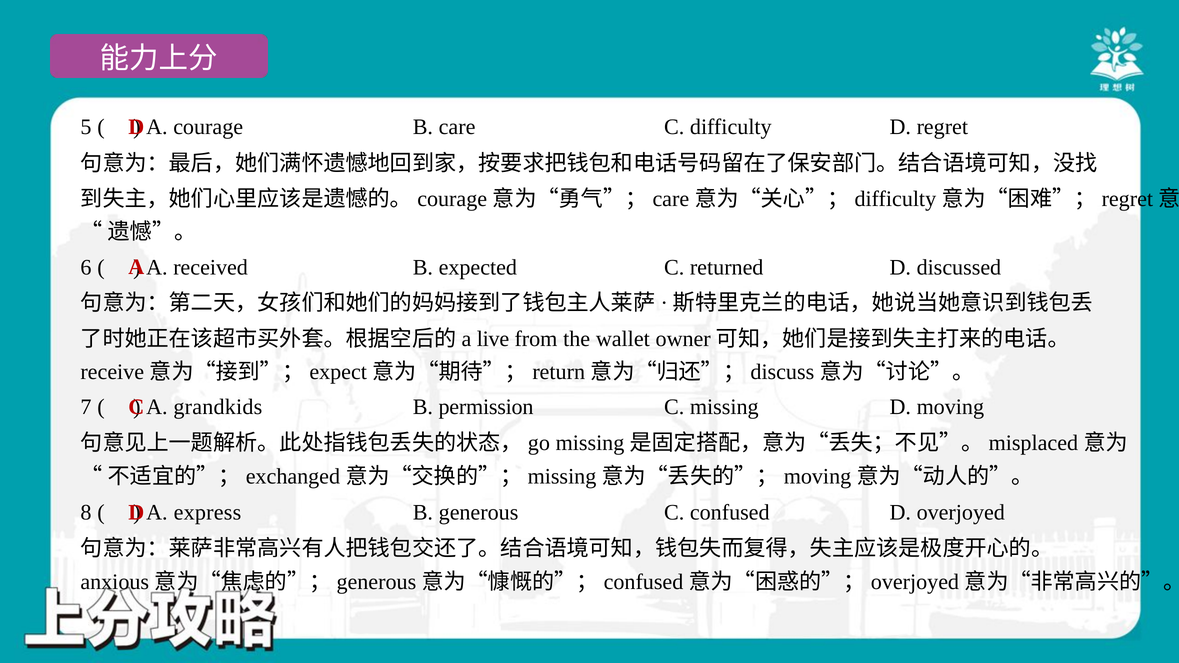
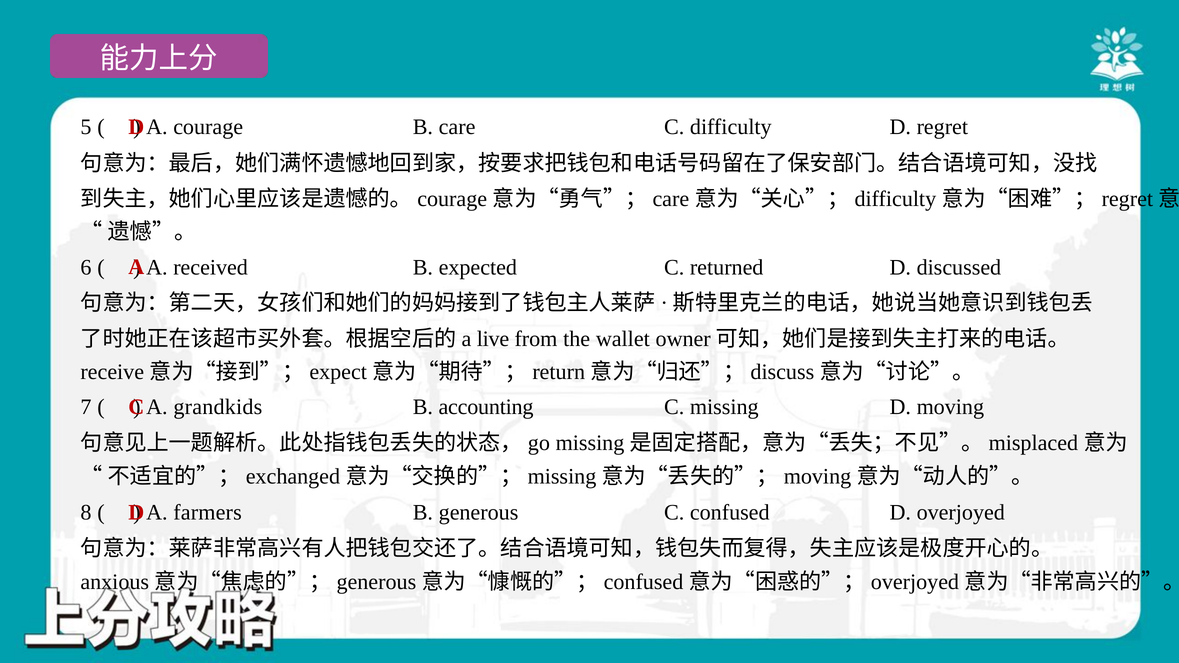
permission: permission -> accounting
express: express -> farmers
